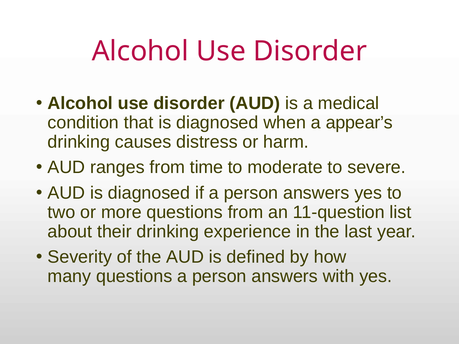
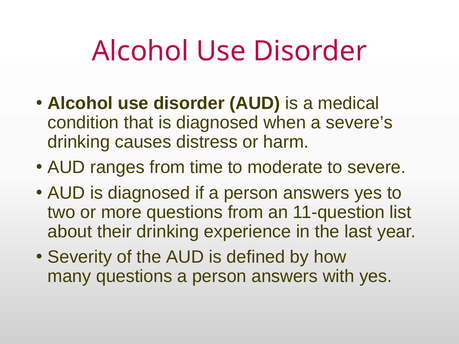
appear’s: appear’s -> severe’s
